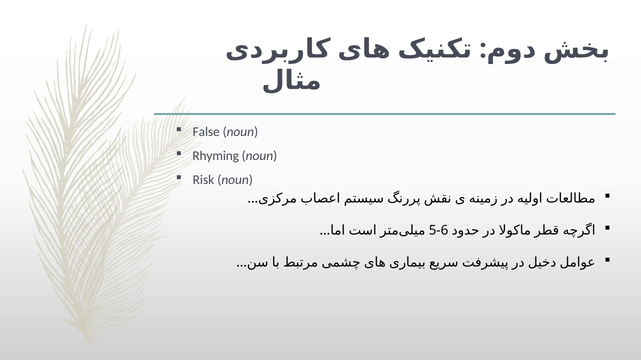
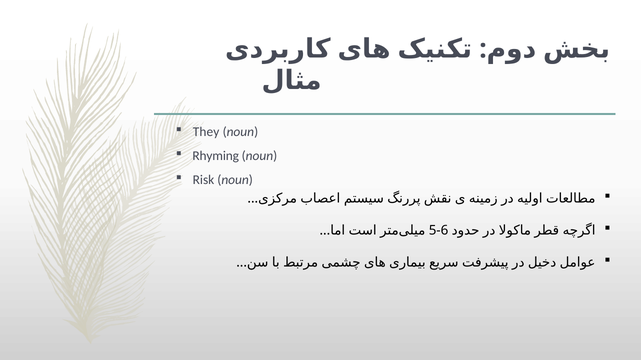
False: False -> They
